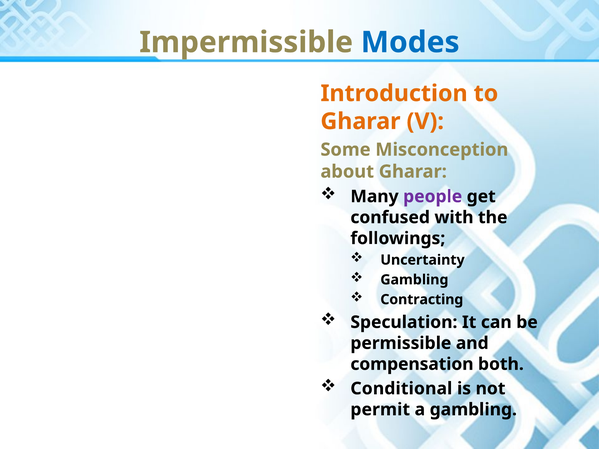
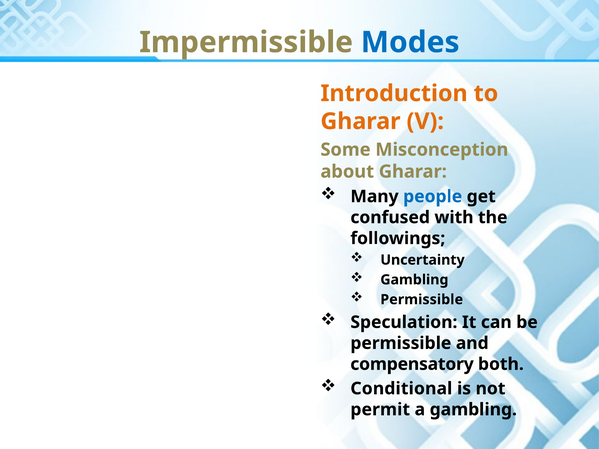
people colour: purple -> blue
Contracting at (422, 300): Contracting -> Permissible
compensation: compensation -> compensatory
